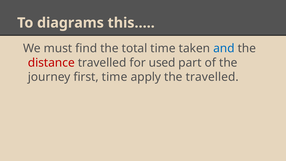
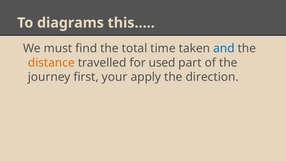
distance colour: red -> orange
first time: time -> your
the travelled: travelled -> direction
